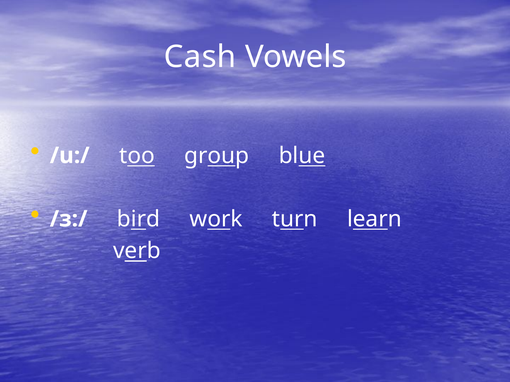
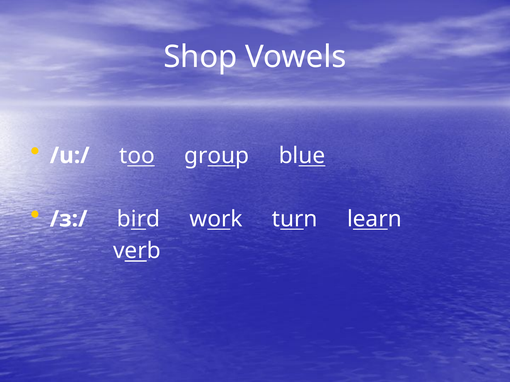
Cash: Cash -> Shop
